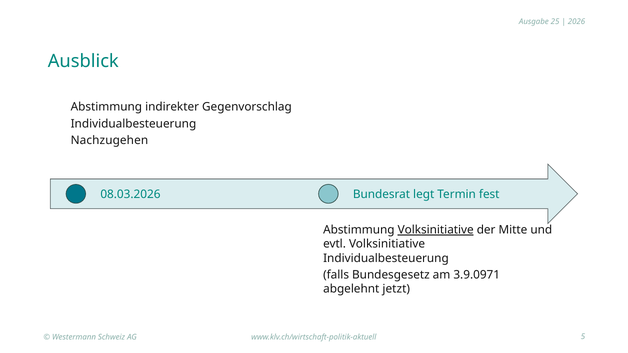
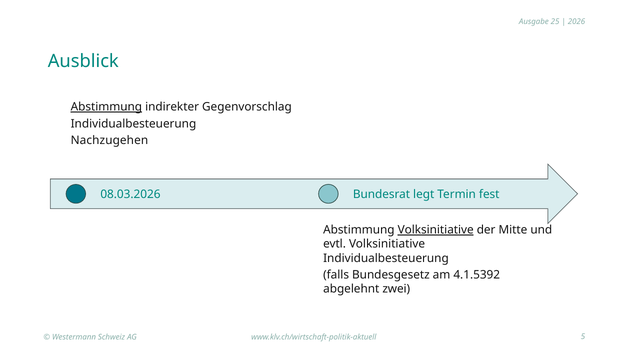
Abstimmung at (106, 107) underline: none -> present
3.9.0971: 3.9.0971 -> 4.1.5392
jetzt: jetzt -> zwei
